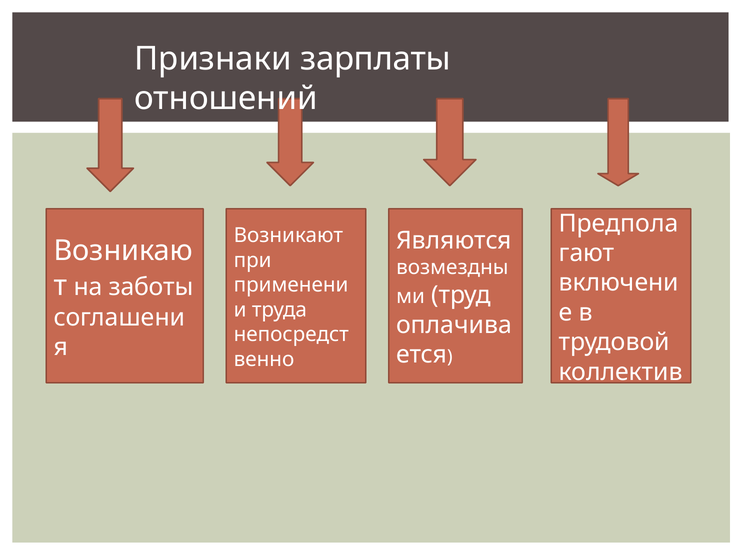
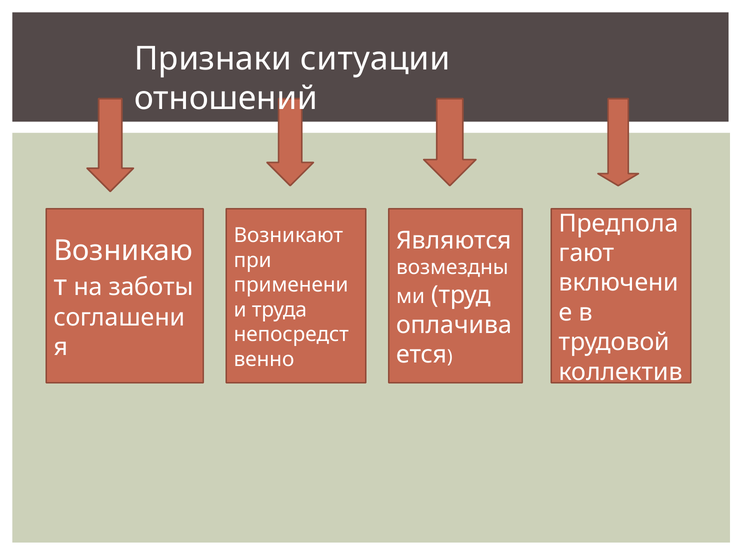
зарплаты: зарплаты -> ситуации
